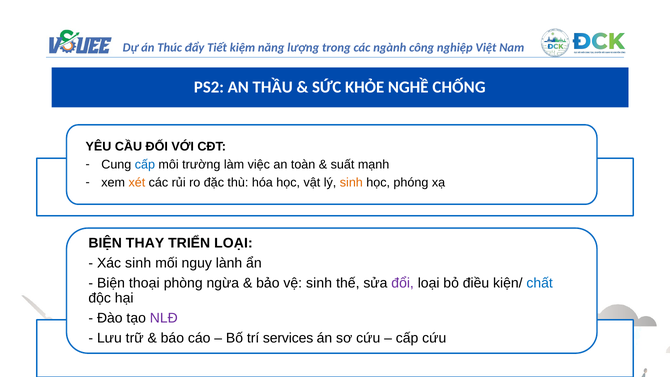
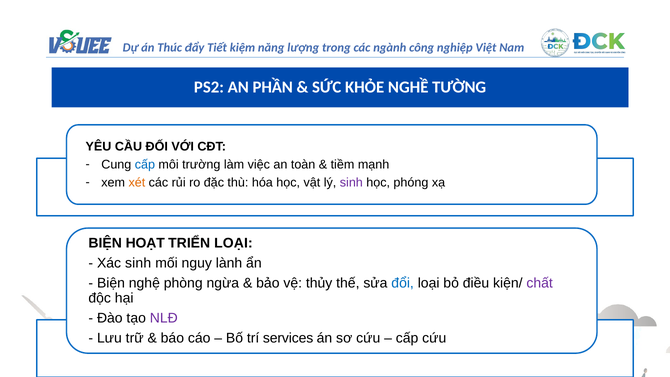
THẦU: THẦU -> PHẦN
CHỐNG: CHỐNG -> TƯỜNG
suất: suất -> tiềm
sinh at (351, 182) colour: orange -> purple
THAY: THAY -> HOẠT
thoại: thoại -> nghệ
vệ sinh: sinh -> thủy
đổi colour: purple -> blue
chất colour: blue -> purple
